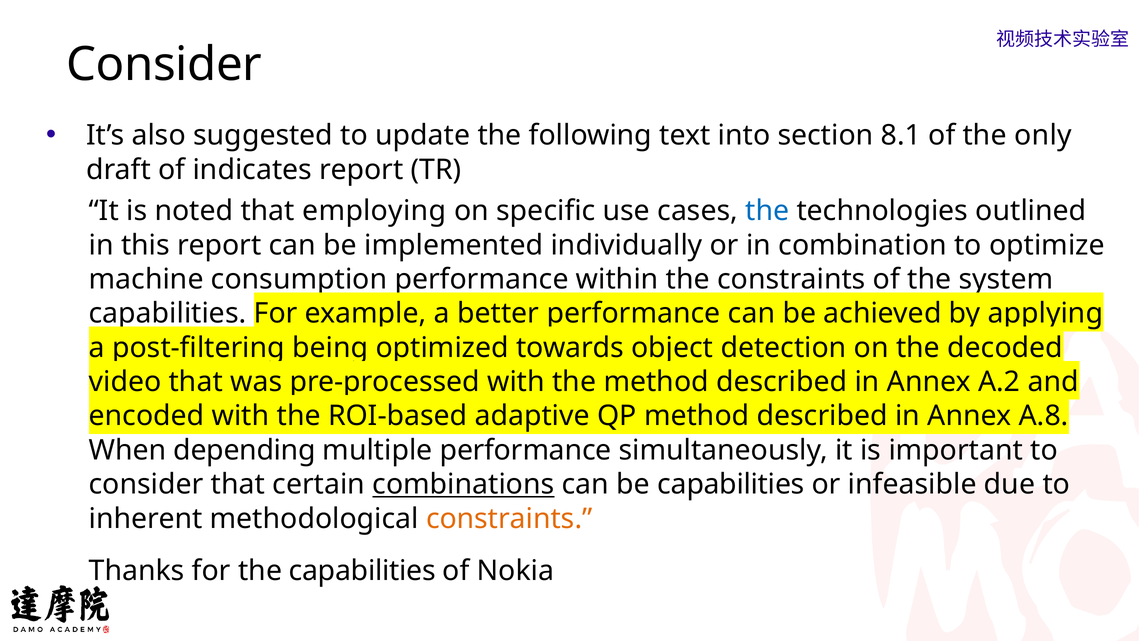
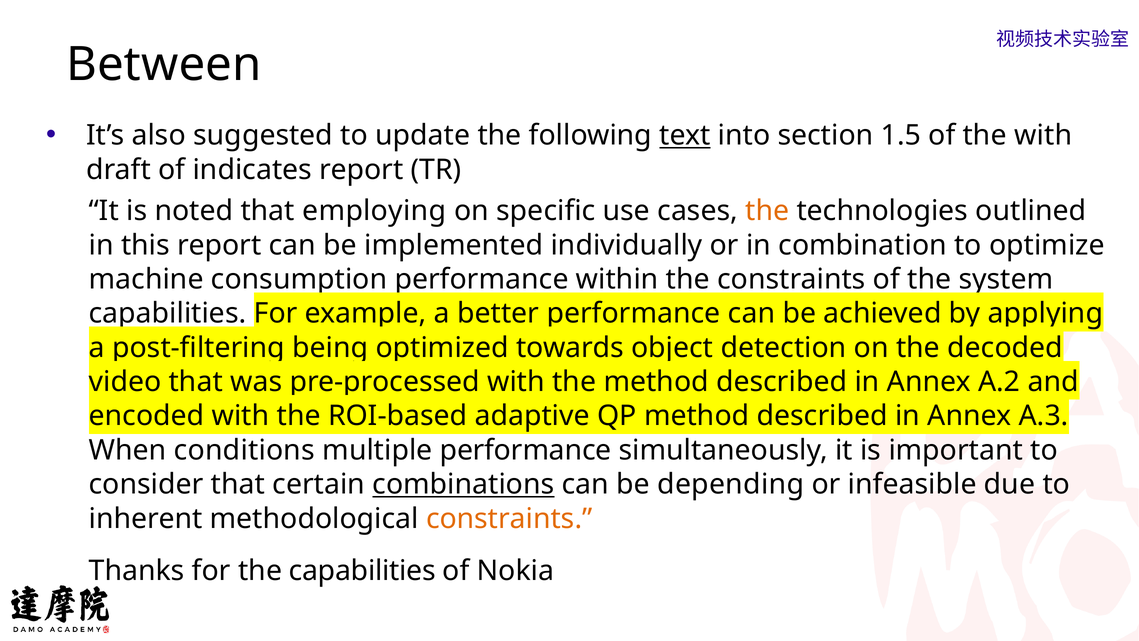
Consider at (164, 65): Consider -> Between
text underline: none -> present
8.1: 8.1 -> 1.5
the only: only -> with
the at (767, 211) colour: blue -> orange
A.8: A.8 -> A.3
depending: depending -> conditions
be capabilities: capabilities -> depending
